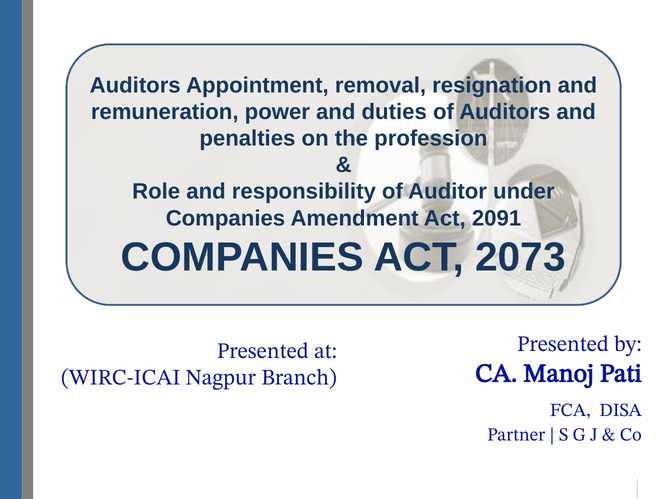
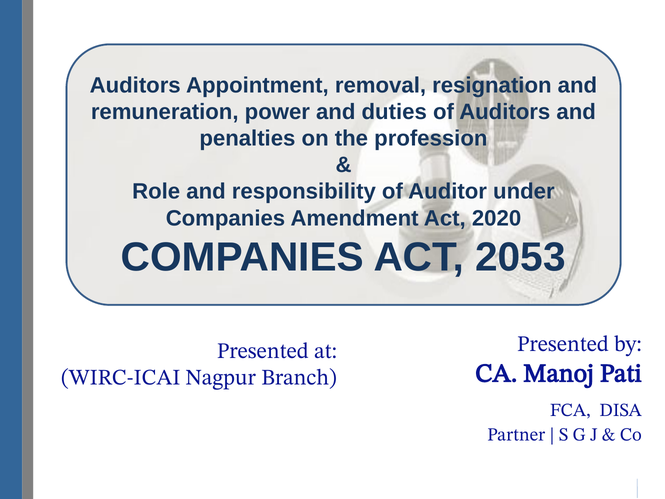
2091: 2091 -> 2020
2073: 2073 -> 2053
